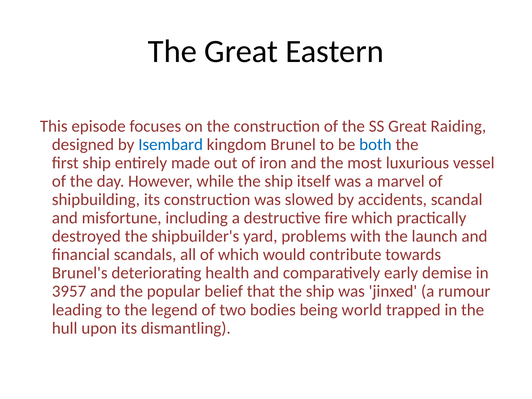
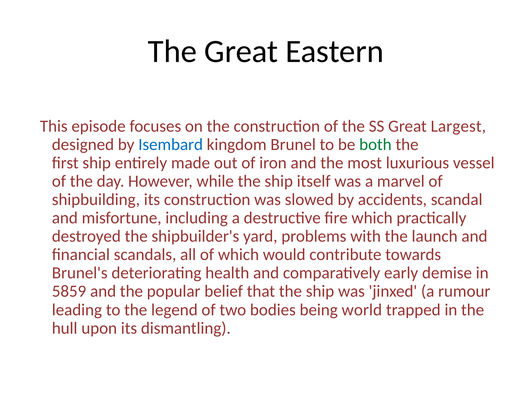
Raiding: Raiding -> Largest
both colour: blue -> green
3957: 3957 -> 5859
